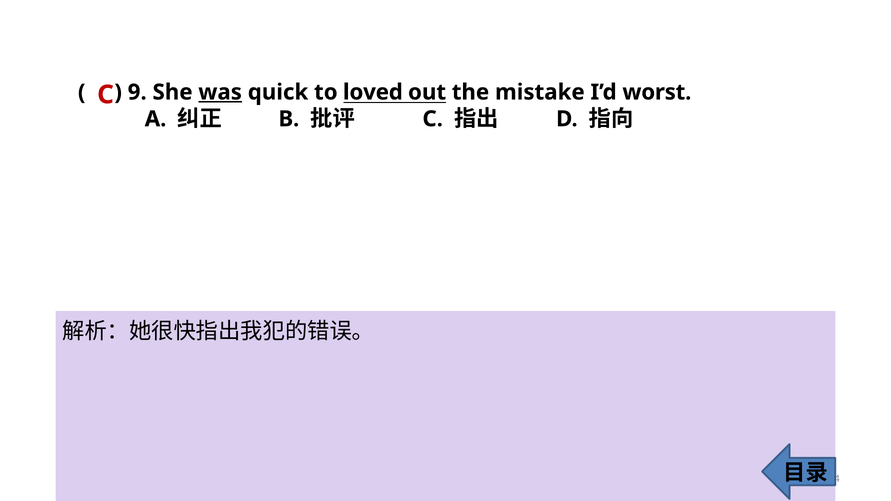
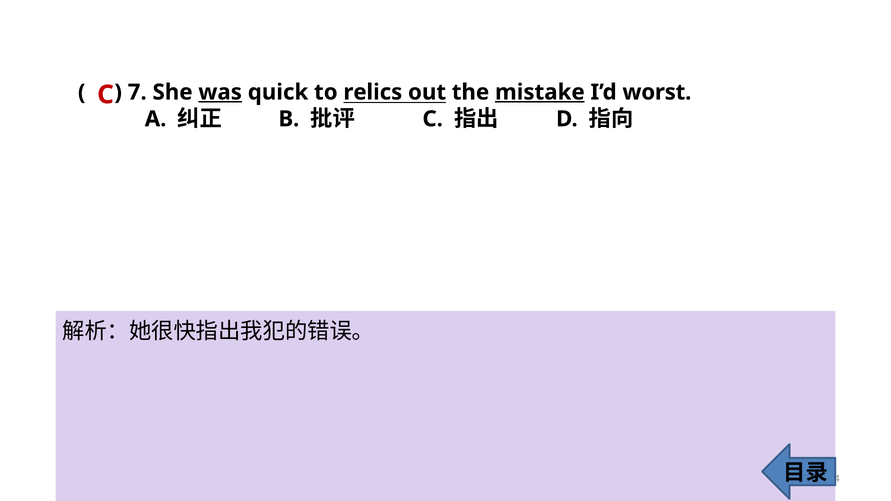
9: 9 -> 7
loved: loved -> relics
mistake underline: none -> present
